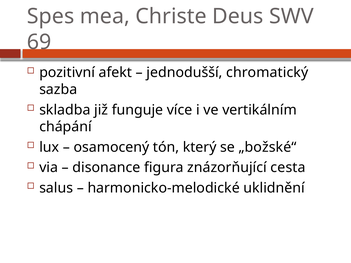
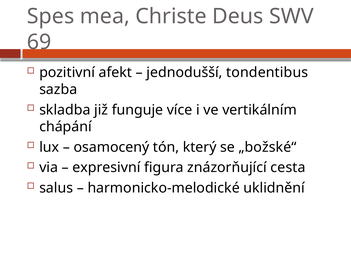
chromatický: chromatický -> tondentibus
disonance: disonance -> expresivní
